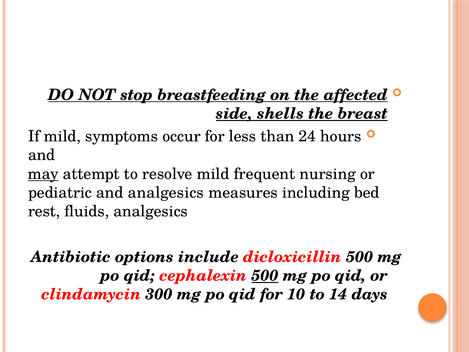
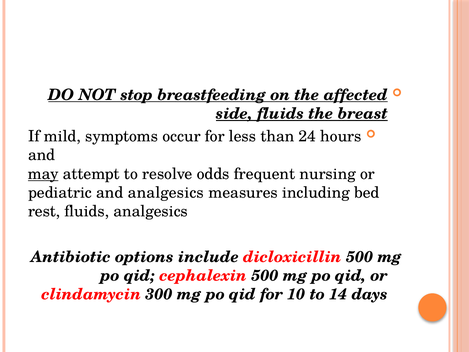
side shells: shells -> fluids
resolve mild: mild -> odds
500 at (265, 275) underline: present -> none
